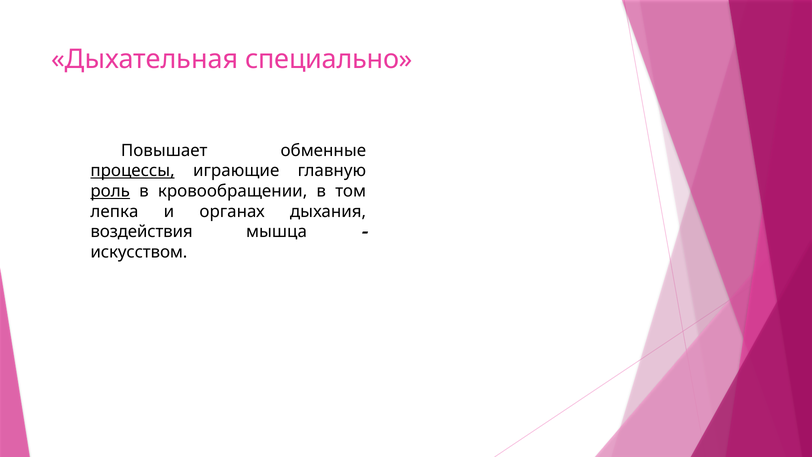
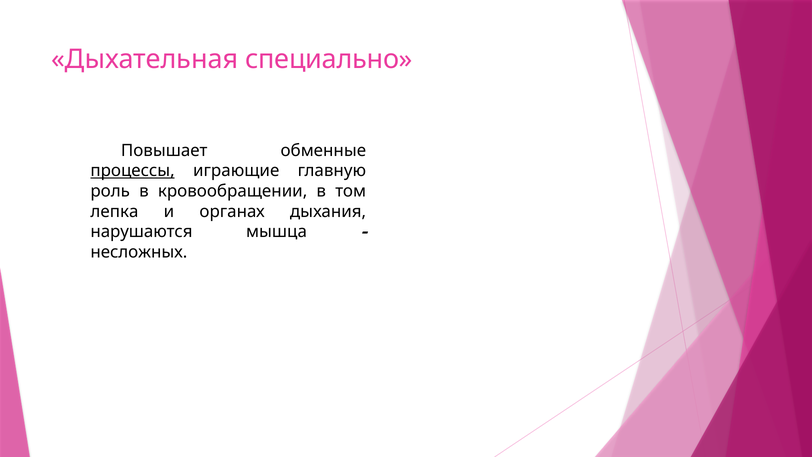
роль underline: present -> none
воздействия: воздействия -> нарушаются
искусством: искусством -> несложных
